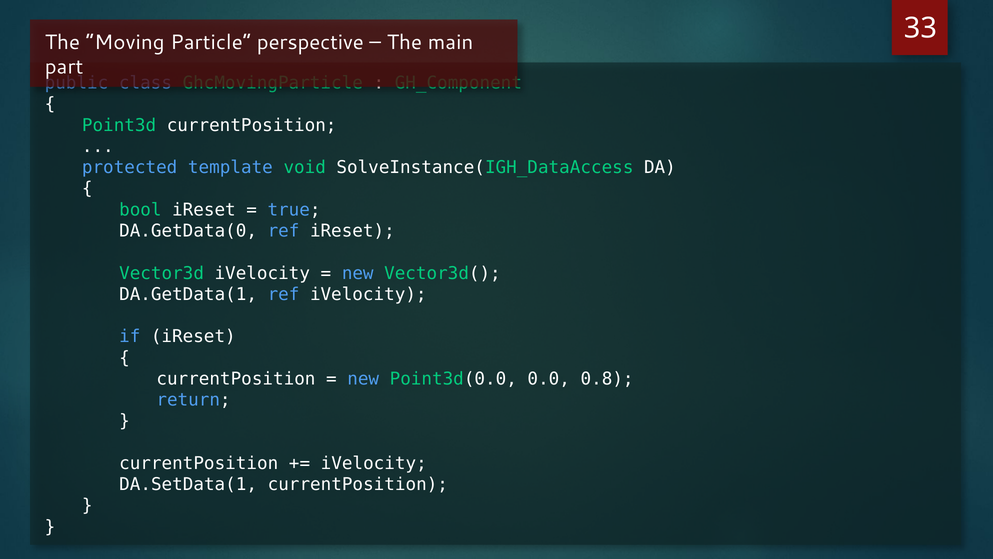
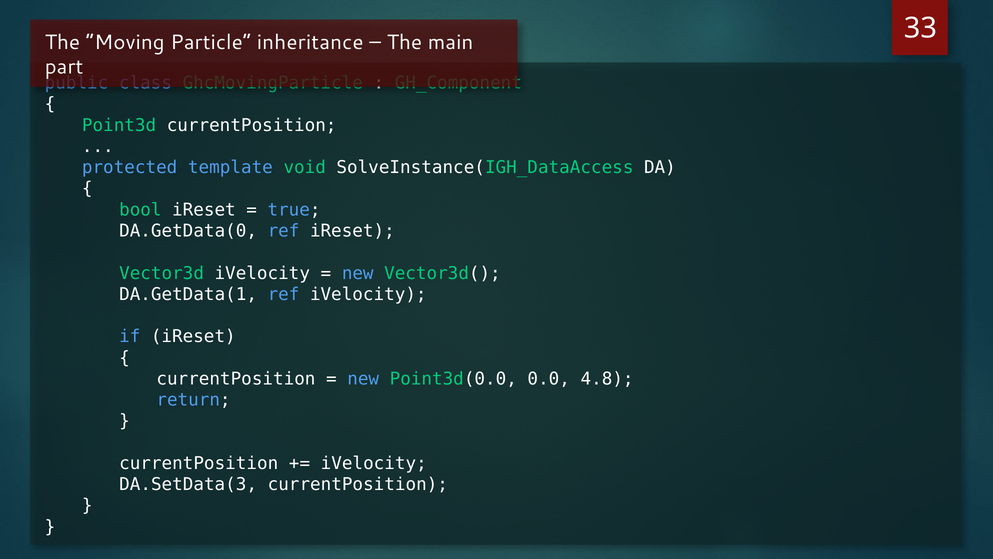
perspective: perspective -> inheritance
0.8: 0.8 -> 4.8
DA.SetData(1: DA.SetData(1 -> DA.SetData(3
